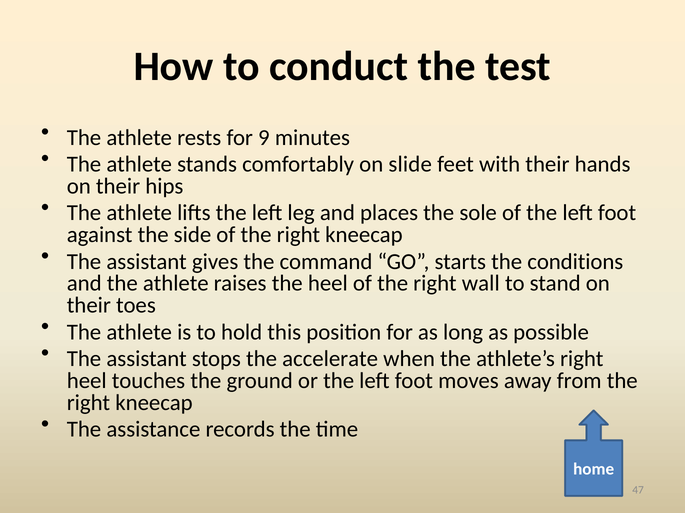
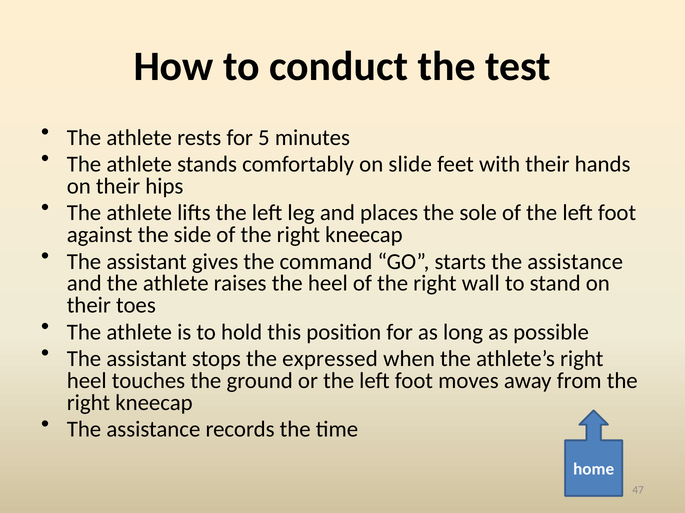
9: 9 -> 5
starts the conditions: conditions -> assistance
accelerate: accelerate -> expressed
